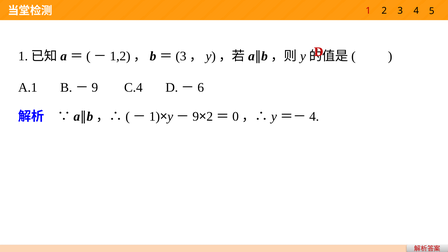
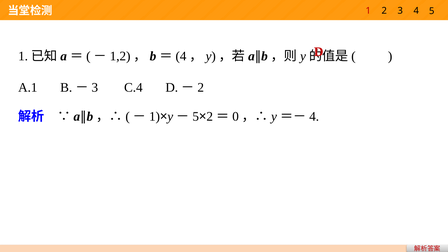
3 at (181, 56): 3 -> 4
9 at (95, 88): 9 -> 3
6 at (201, 88): 6 -> 2
9 at (196, 116): 9 -> 5
